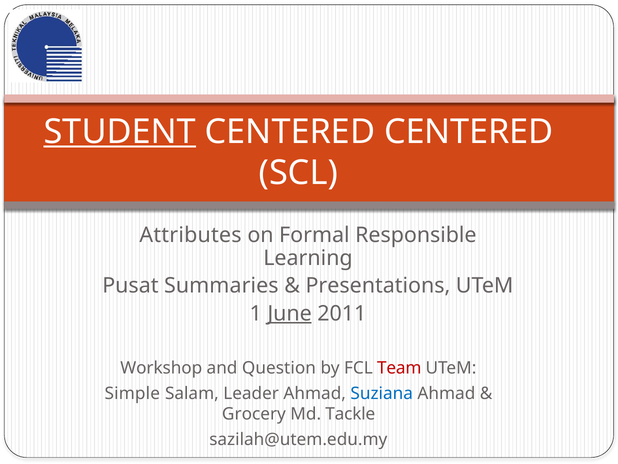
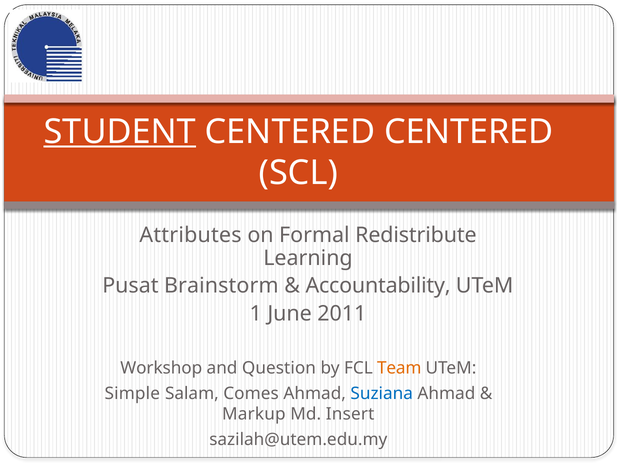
Responsible: Responsible -> Redistribute
Summaries: Summaries -> Brainstorm
Presentations: Presentations -> Accountability
June underline: present -> none
Team colour: red -> orange
Leader: Leader -> Comes
Grocery: Grocery -> Markup
Tackle: Tackle -> Insert
